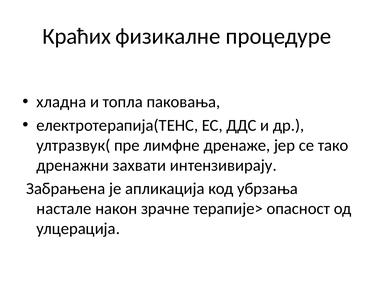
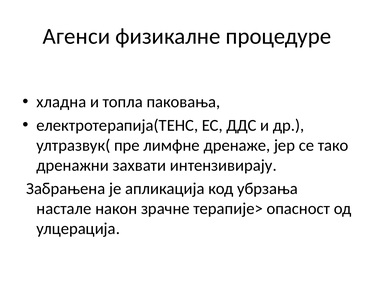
Краћих: Краћих -> Агенси
